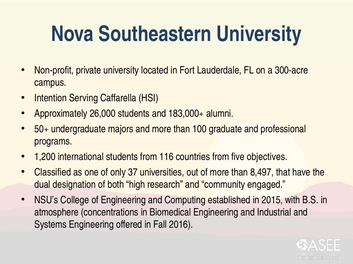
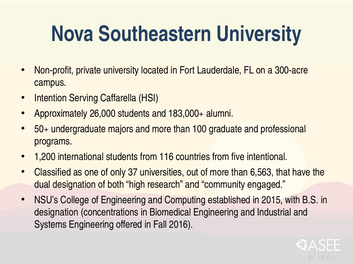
objectives: objectives -> intentional
8,497: 8,497 -> 6,563
atmosphere at (56, 213): atmosphere -> designation
